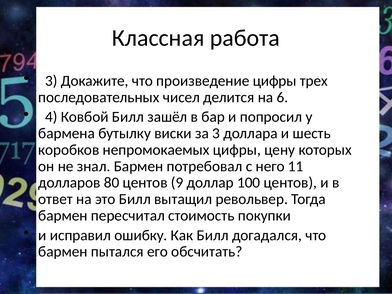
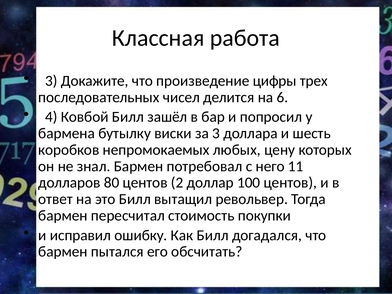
непромокаемых цифры: цифры -> любых
9: 9 -> 2
